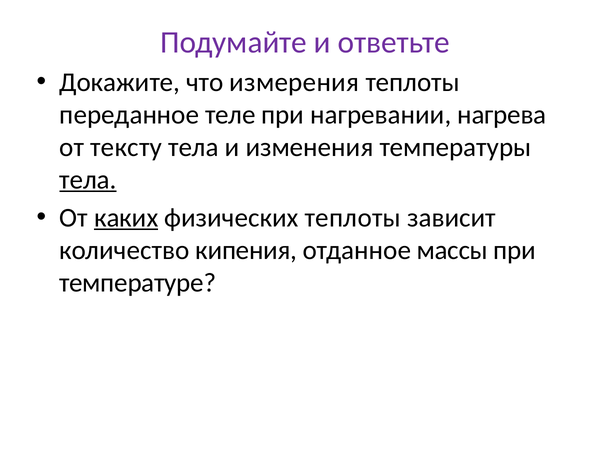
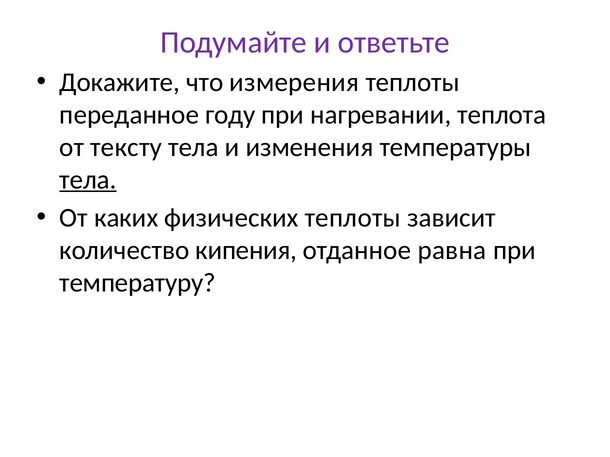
теле: теле -> году
нагрева: нагрева -> теплота
каких underline: present -> none
массы: массы -> равна
температуре: температуре -> температуру
